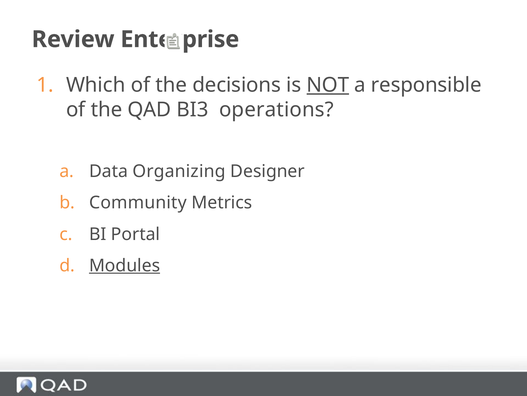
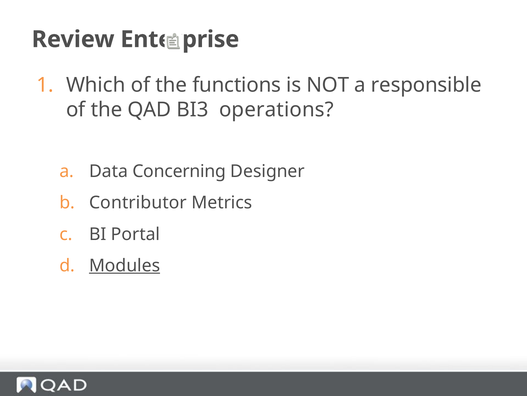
decisions: decisions -> functions
NOT underline: present -> none
Organizing: Organizing -> Concerning
Community: Community -> Contributor
